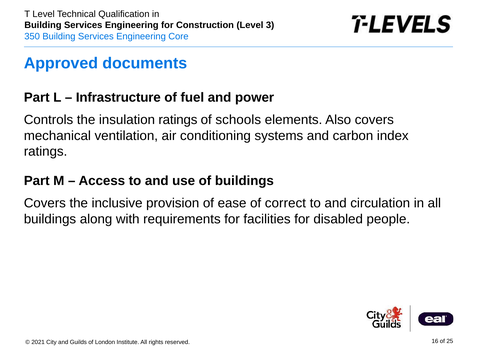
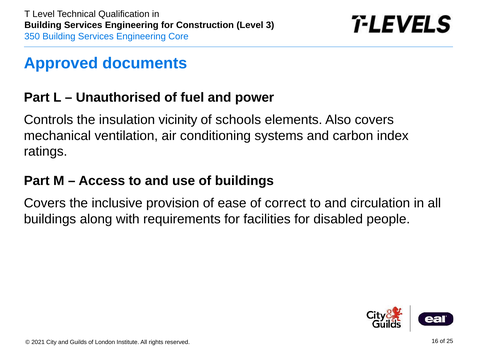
Infrastructure: Infrastructure -> Unauthorised
insulation ratings: ratings -> vicinity
